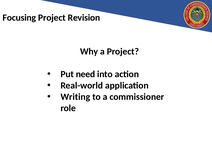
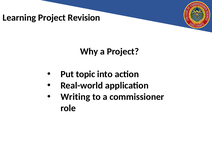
Focusing: Focusing -> Learning
need: need -> topic
